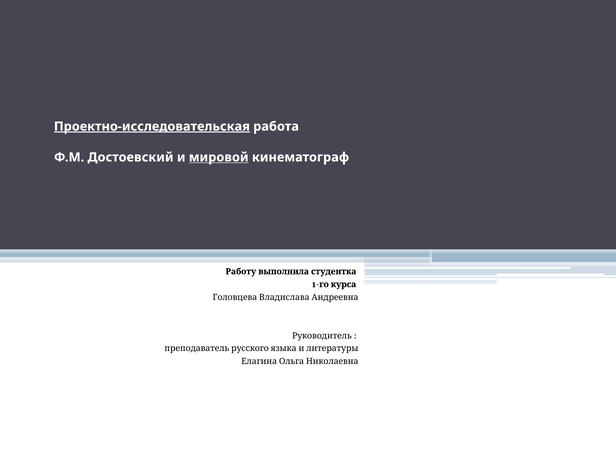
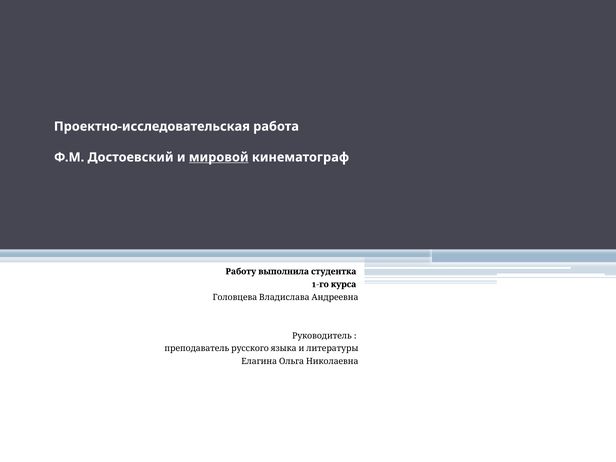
Проектно-исследовательская underline: present -> none
